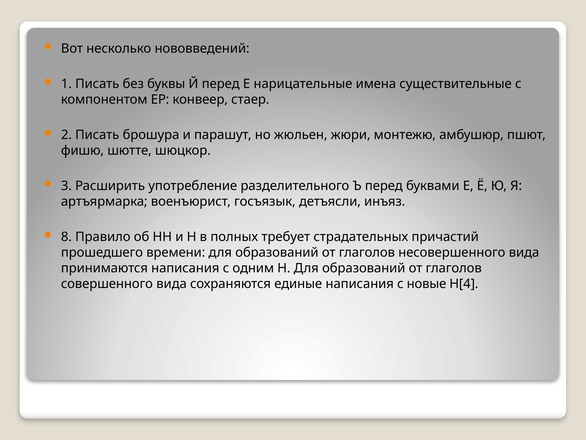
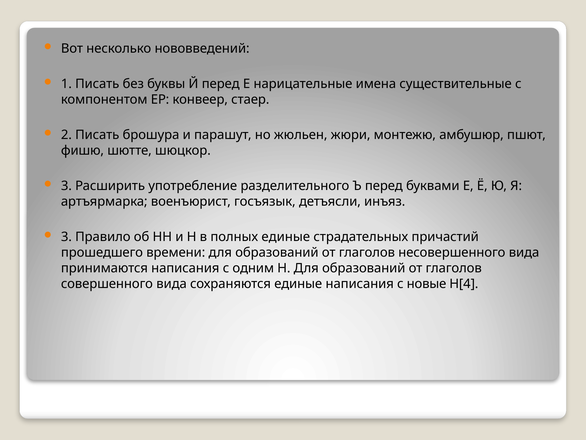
8 at (66, 237): 8 -> 3
полных требует: требует -> единые
